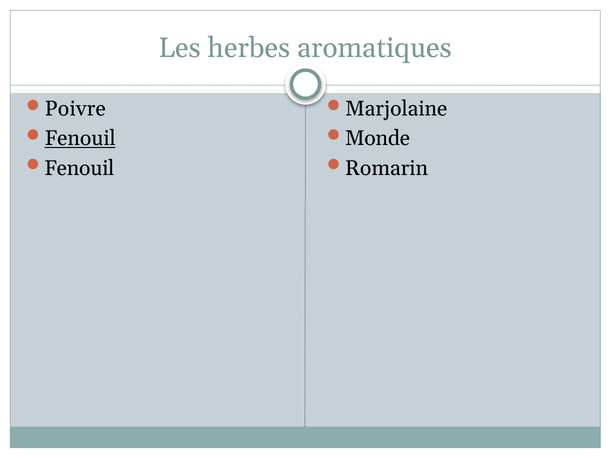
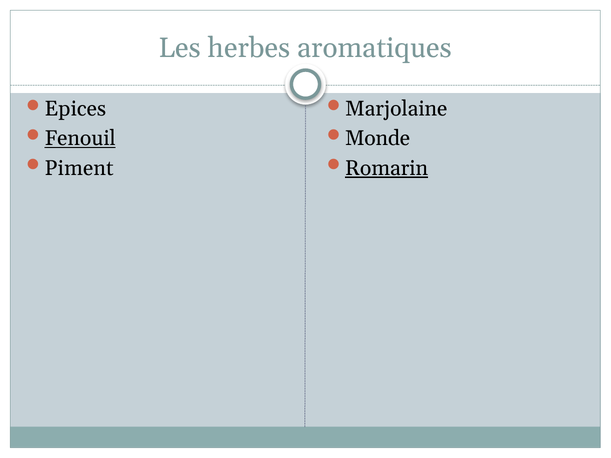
Poivre: Poivre -> Epices
Fenouil at (79, 168): Fenouil -> Piment
Romarin underline: none -> present
